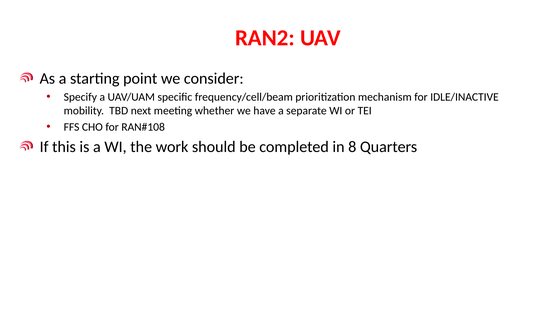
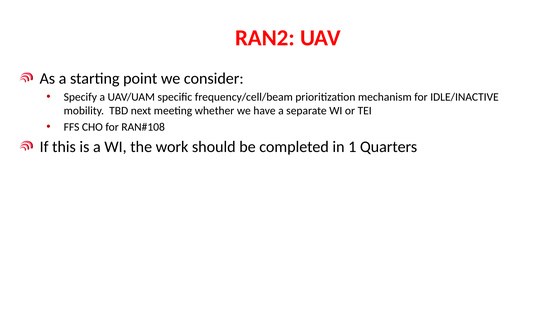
8: 8 -> 1
